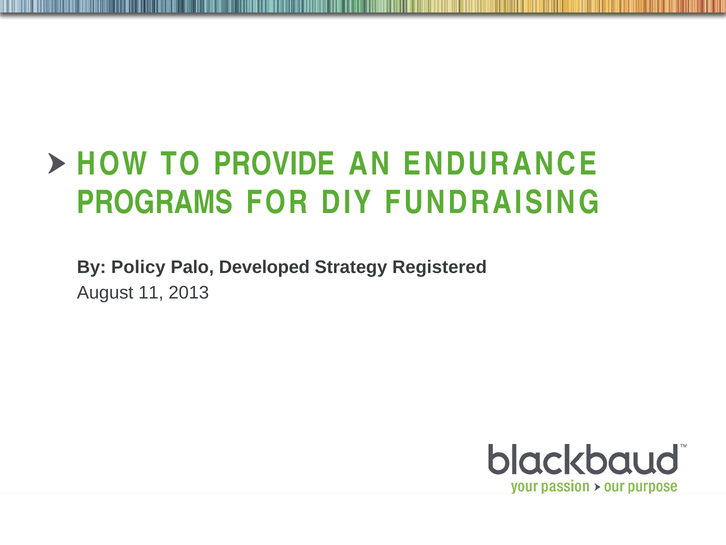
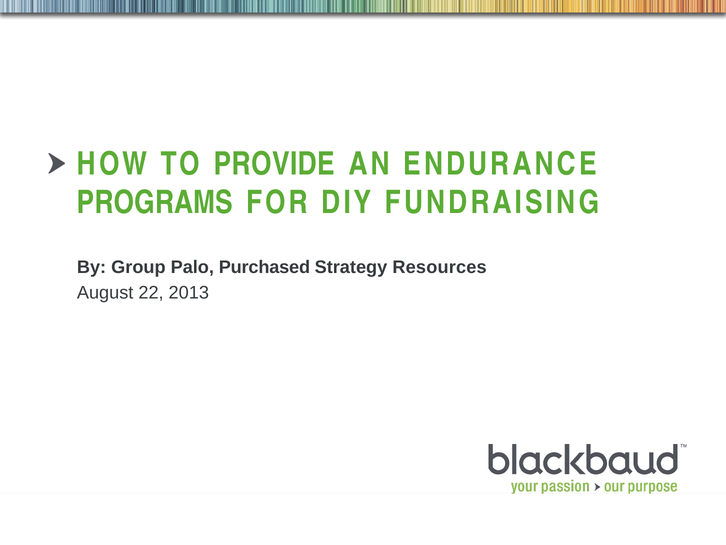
Policy: Policy -> Group
Developed: Developed -> Purchased
Registered: Registered -> Resources
11: 11 -> 22
